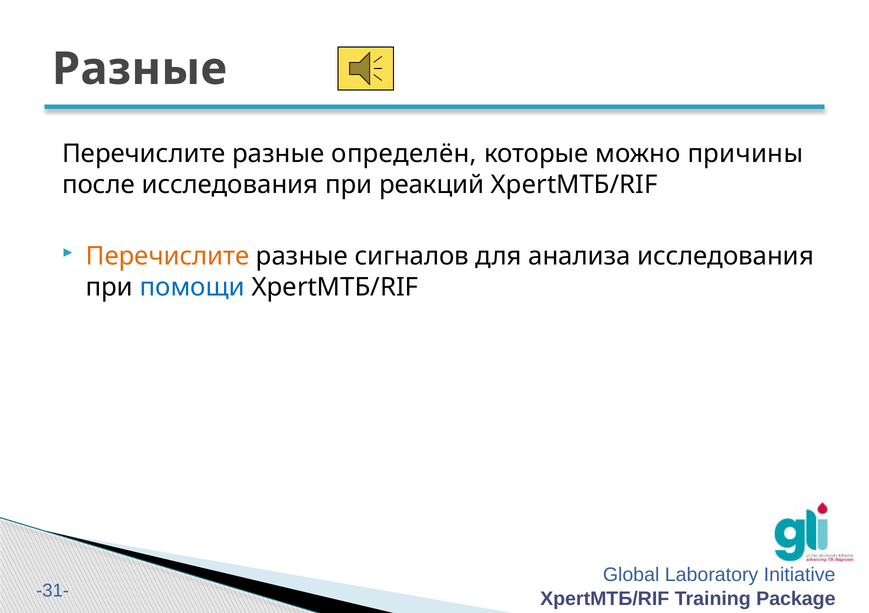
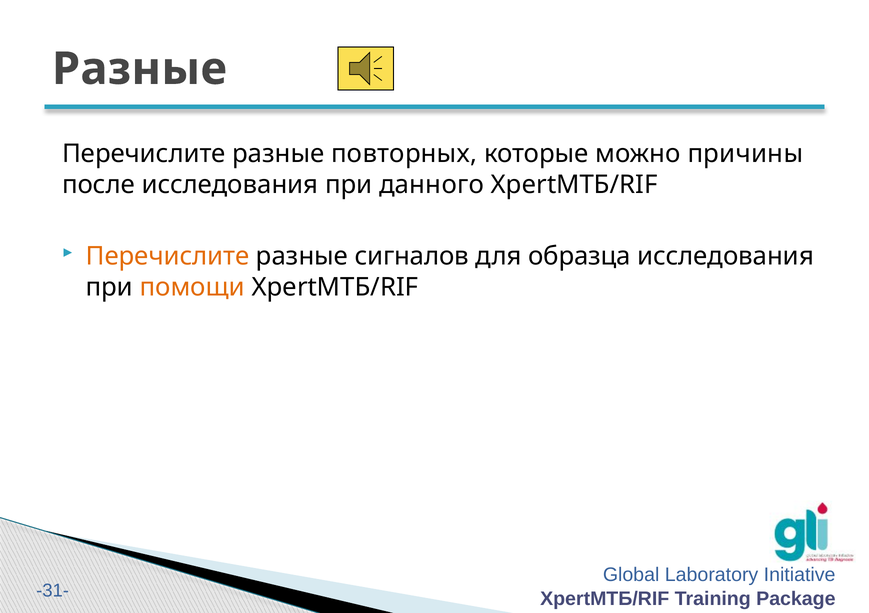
определён: определён -> повторных
реакций: реакций -> данного
анализа: анализа -> образца
помощи colour: blue -> orange
